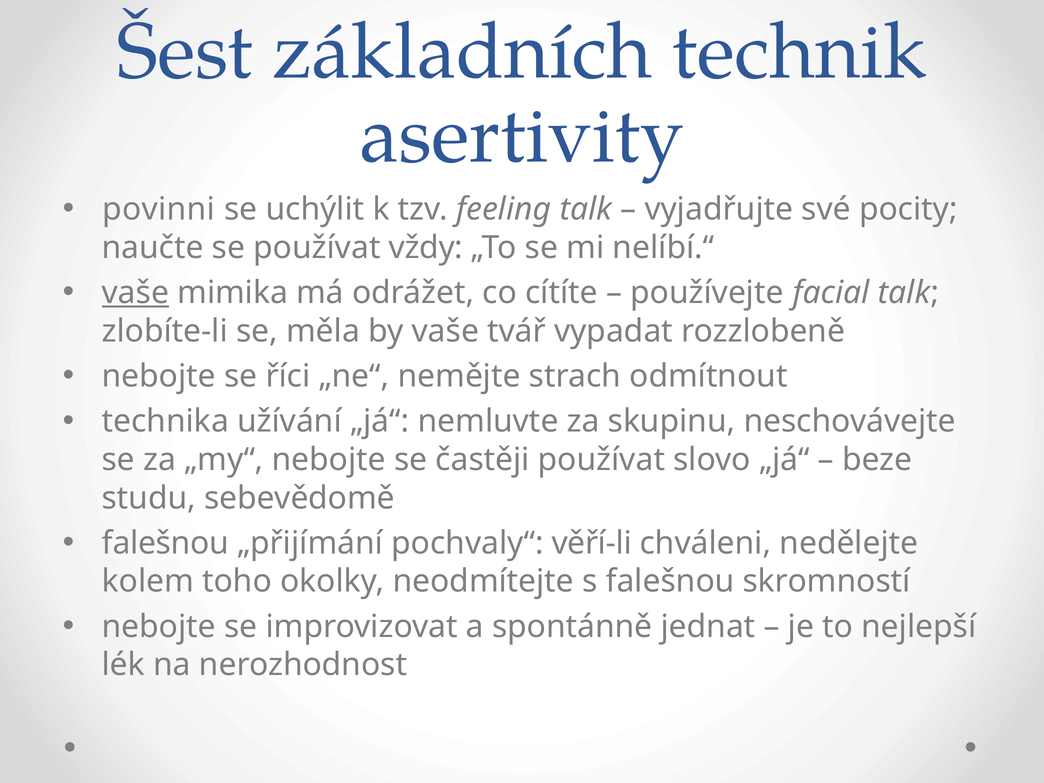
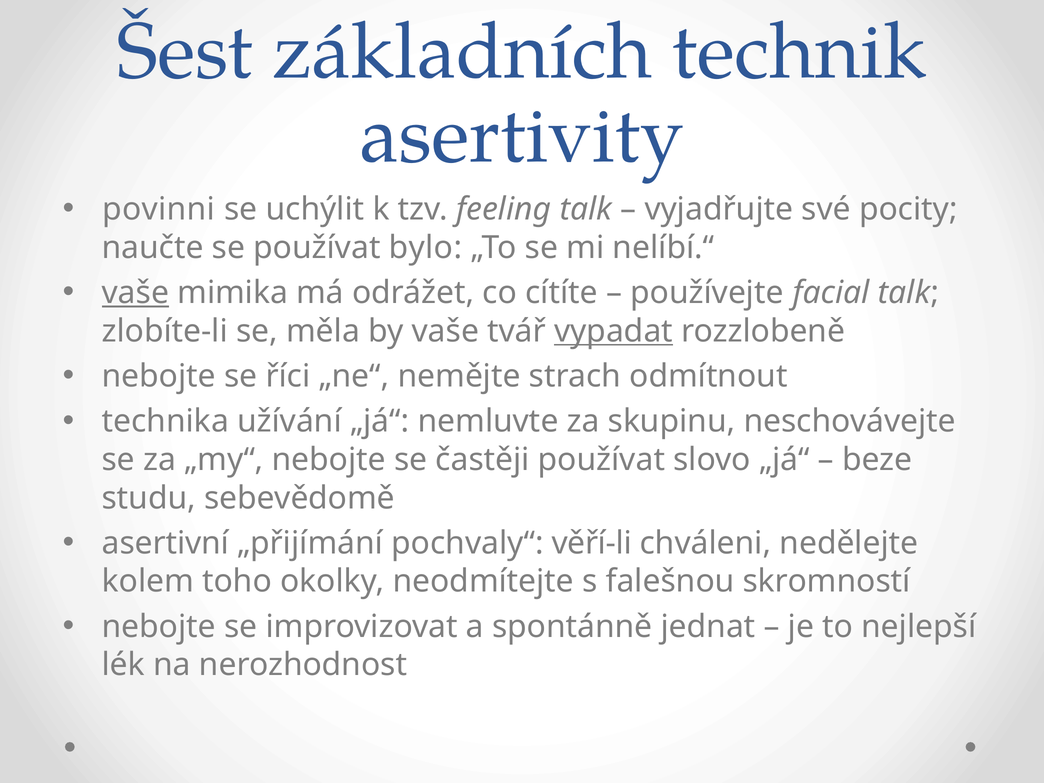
vždy: vždy -> bylo
vypadat underline: none -> present
falešnou at (165, 543): falešnou -> asertivní
